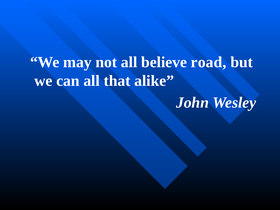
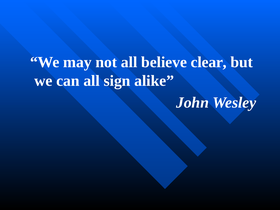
road: road -> clear
that: that -> sign
